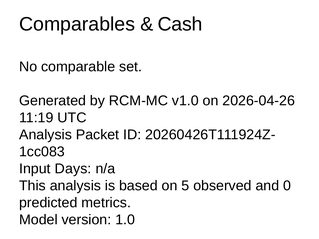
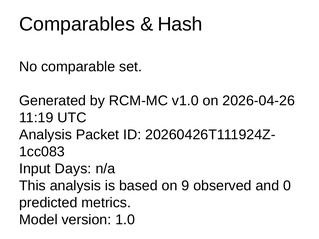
Cash: Cash -> Hash
5: 5 -> 9
